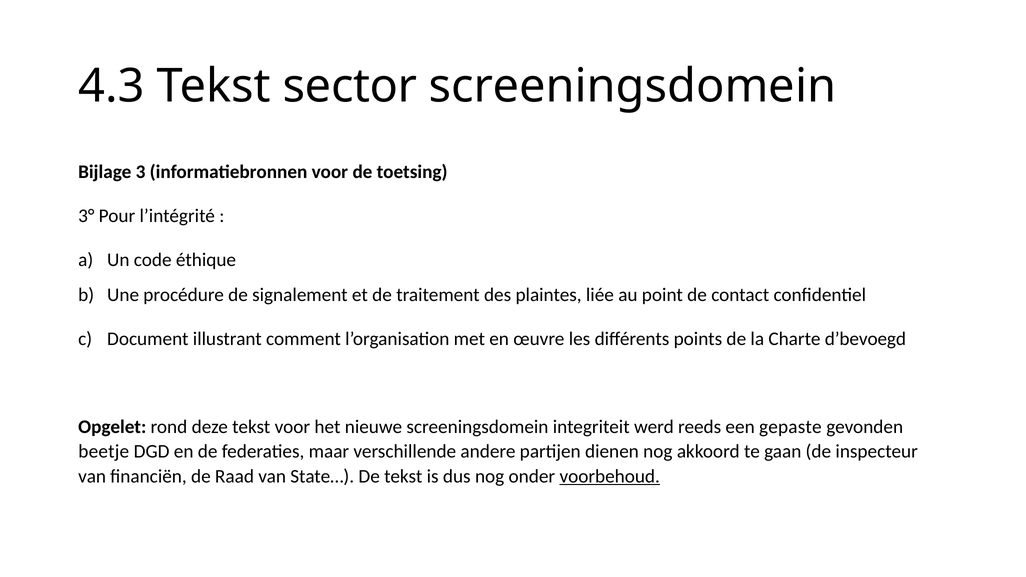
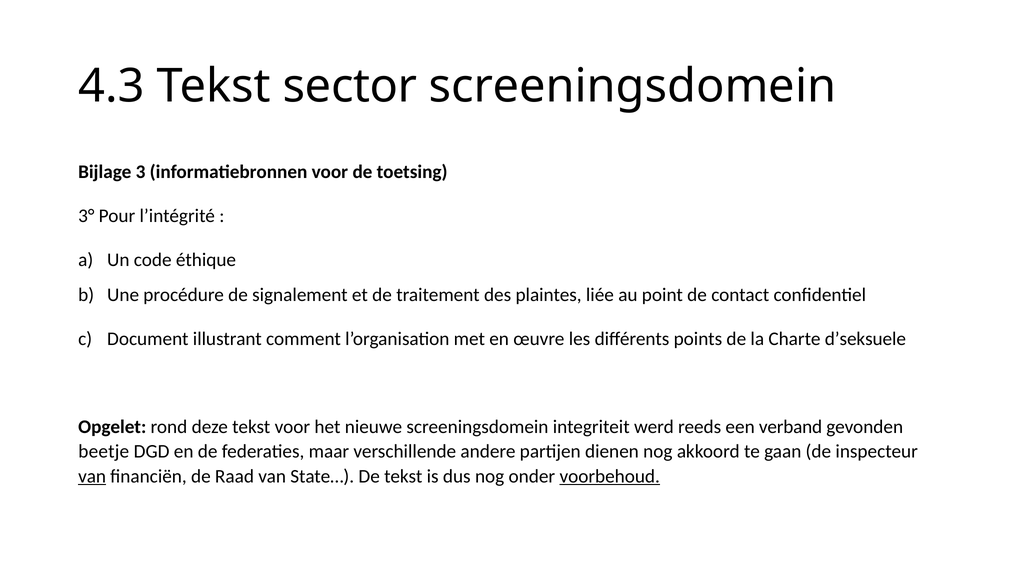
d’bevoegd: d’bevoegd -> d’seksuele
gepaste: gepaste -> verband
van at (92, 476) underline: none -> present
